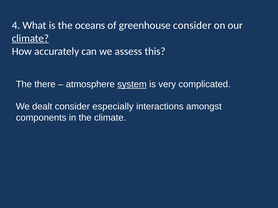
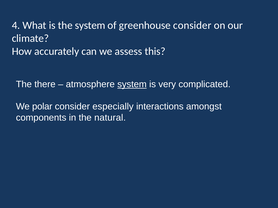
the oceans: oceans -> system
climate at (30, 38) underline: present -> none
dealt: dealt -> polar
the climate: climate -> natural
